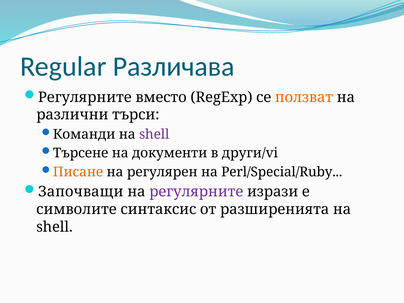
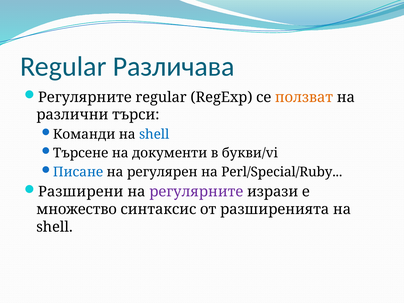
Регулярните вместо: вместо -> regular
shell at (154, 134) colour: purple -> blue
други/vi: други/vi -> букви/vi
Писане colour: orange -> blue
Започващи: Започващи -> Разширени
символите: символите -> множество
